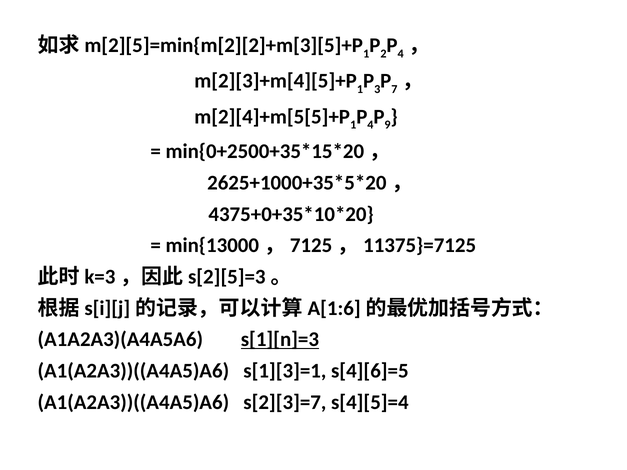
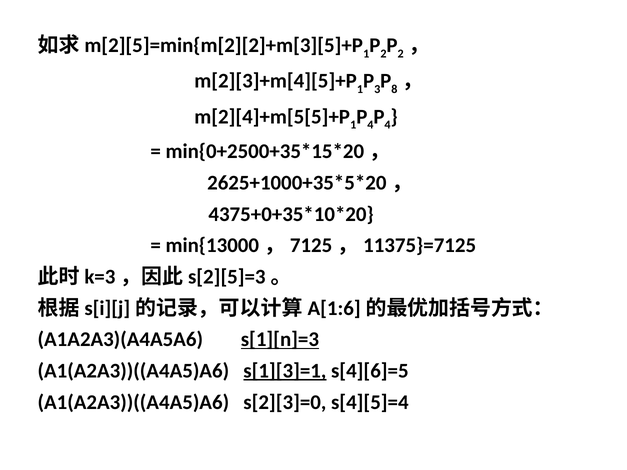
4 at (401, 54): 4 -> 2
7: 7 -> 8
9 at (388, 125): 9 -> 4
s[1][3]=1 underline: none -> present
s[2][3]=7: s[2][3]=7 -> s[2][3]=0
